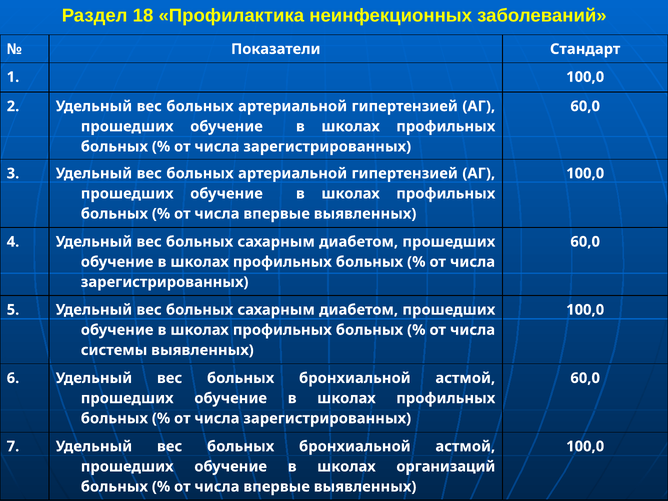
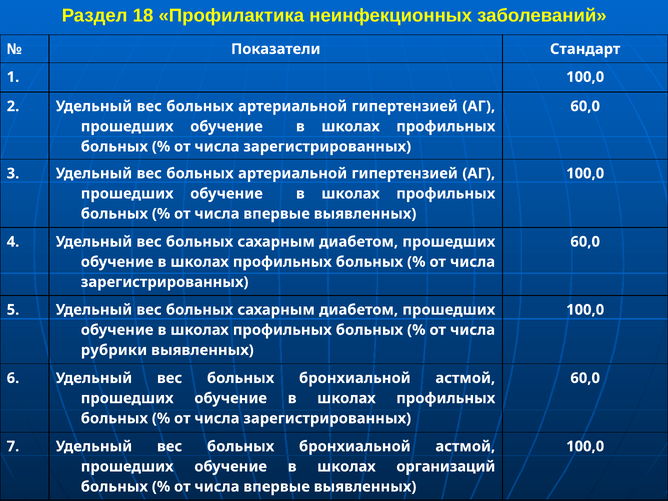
системы: системы -> рубрики
